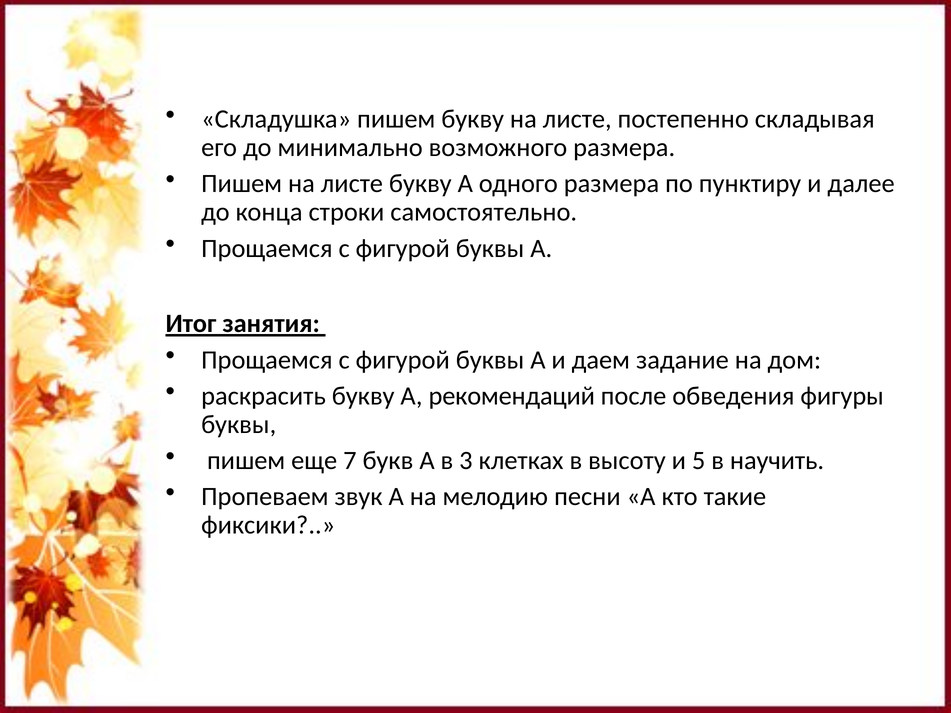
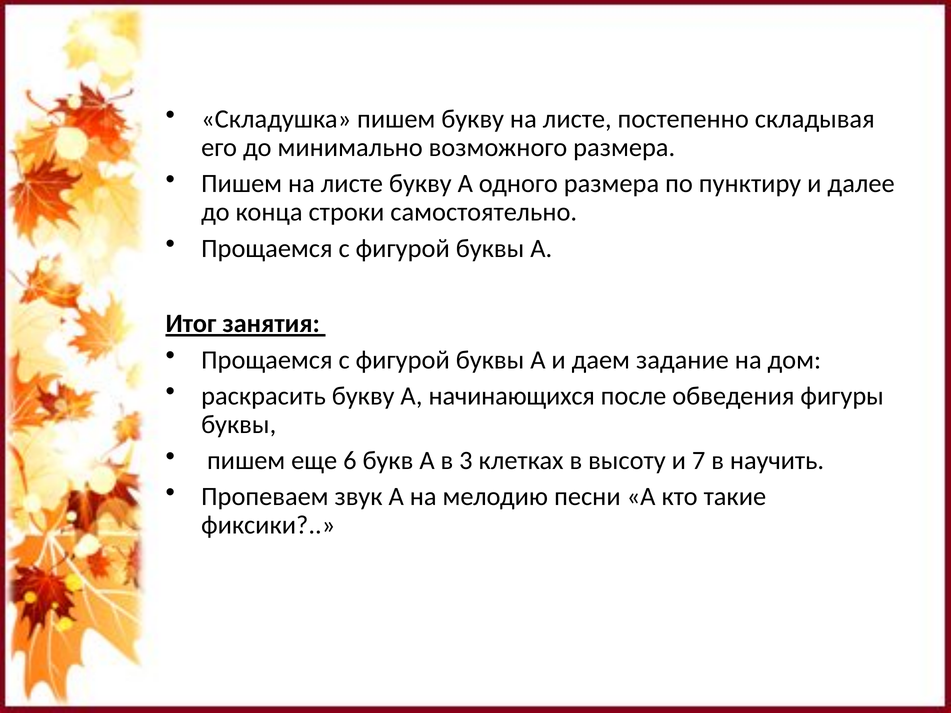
рекомендаций: рекомендаций -> начинающихся
7: 7 -> 6
5: 5 -> 7
